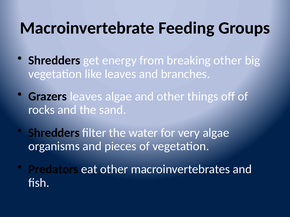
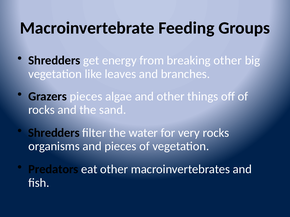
Grazers leaves: leaves -> pieces
very algae: algae -> rocks
